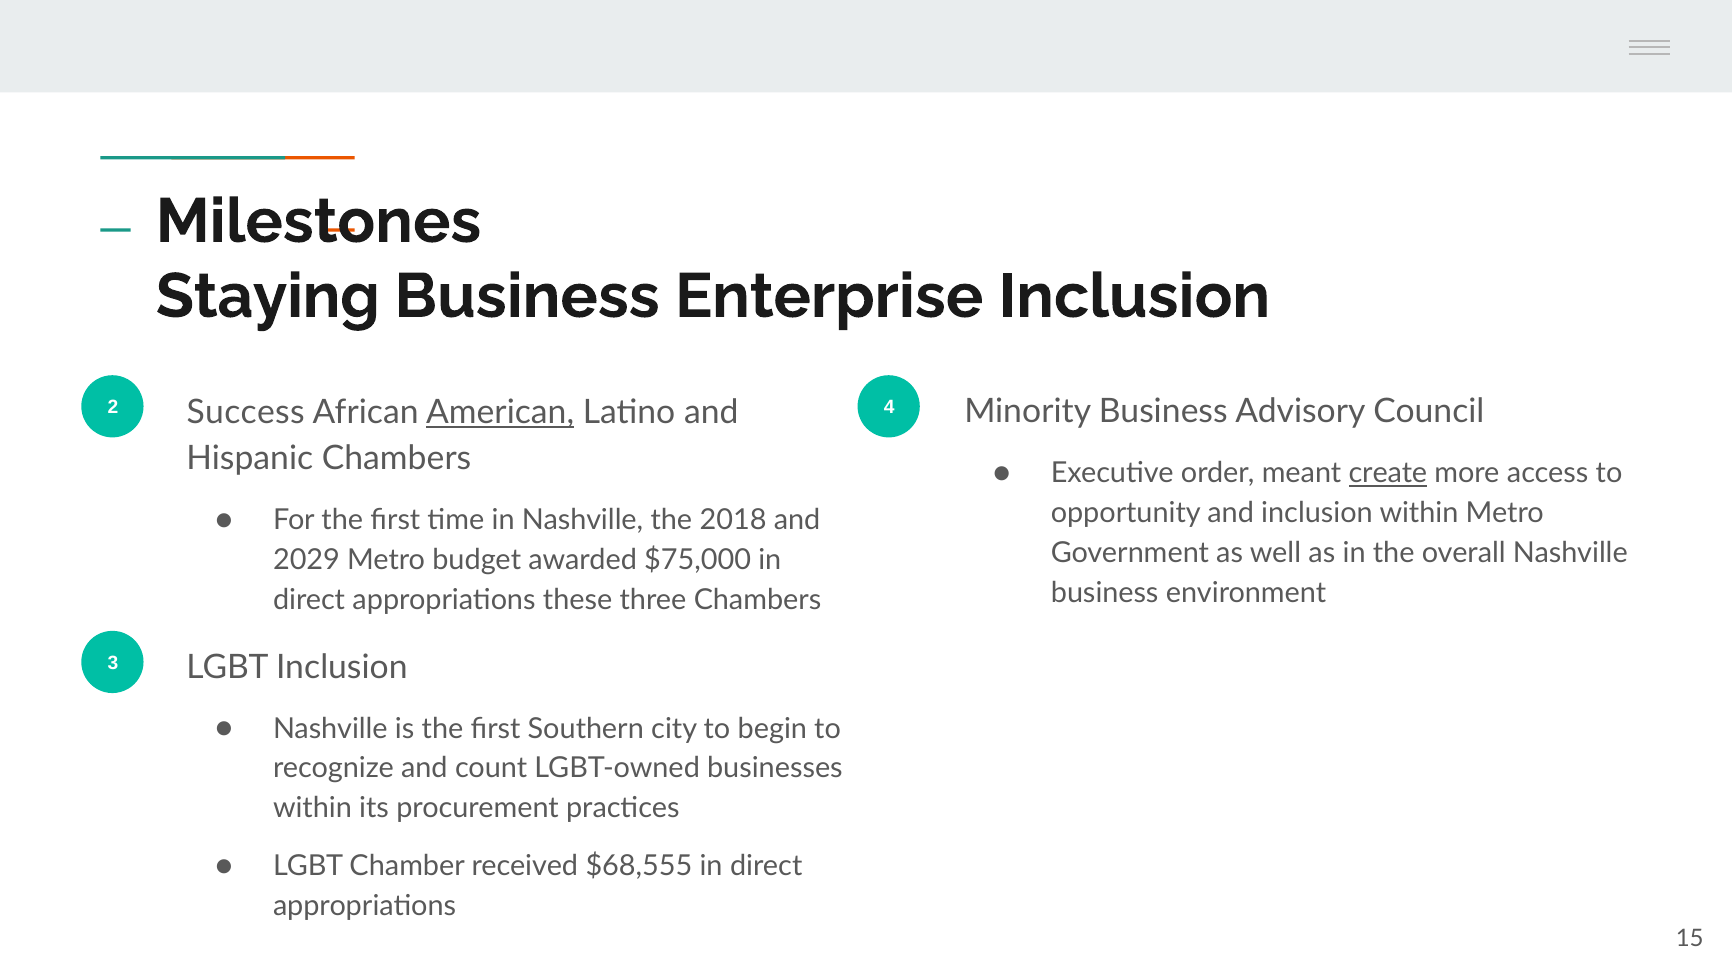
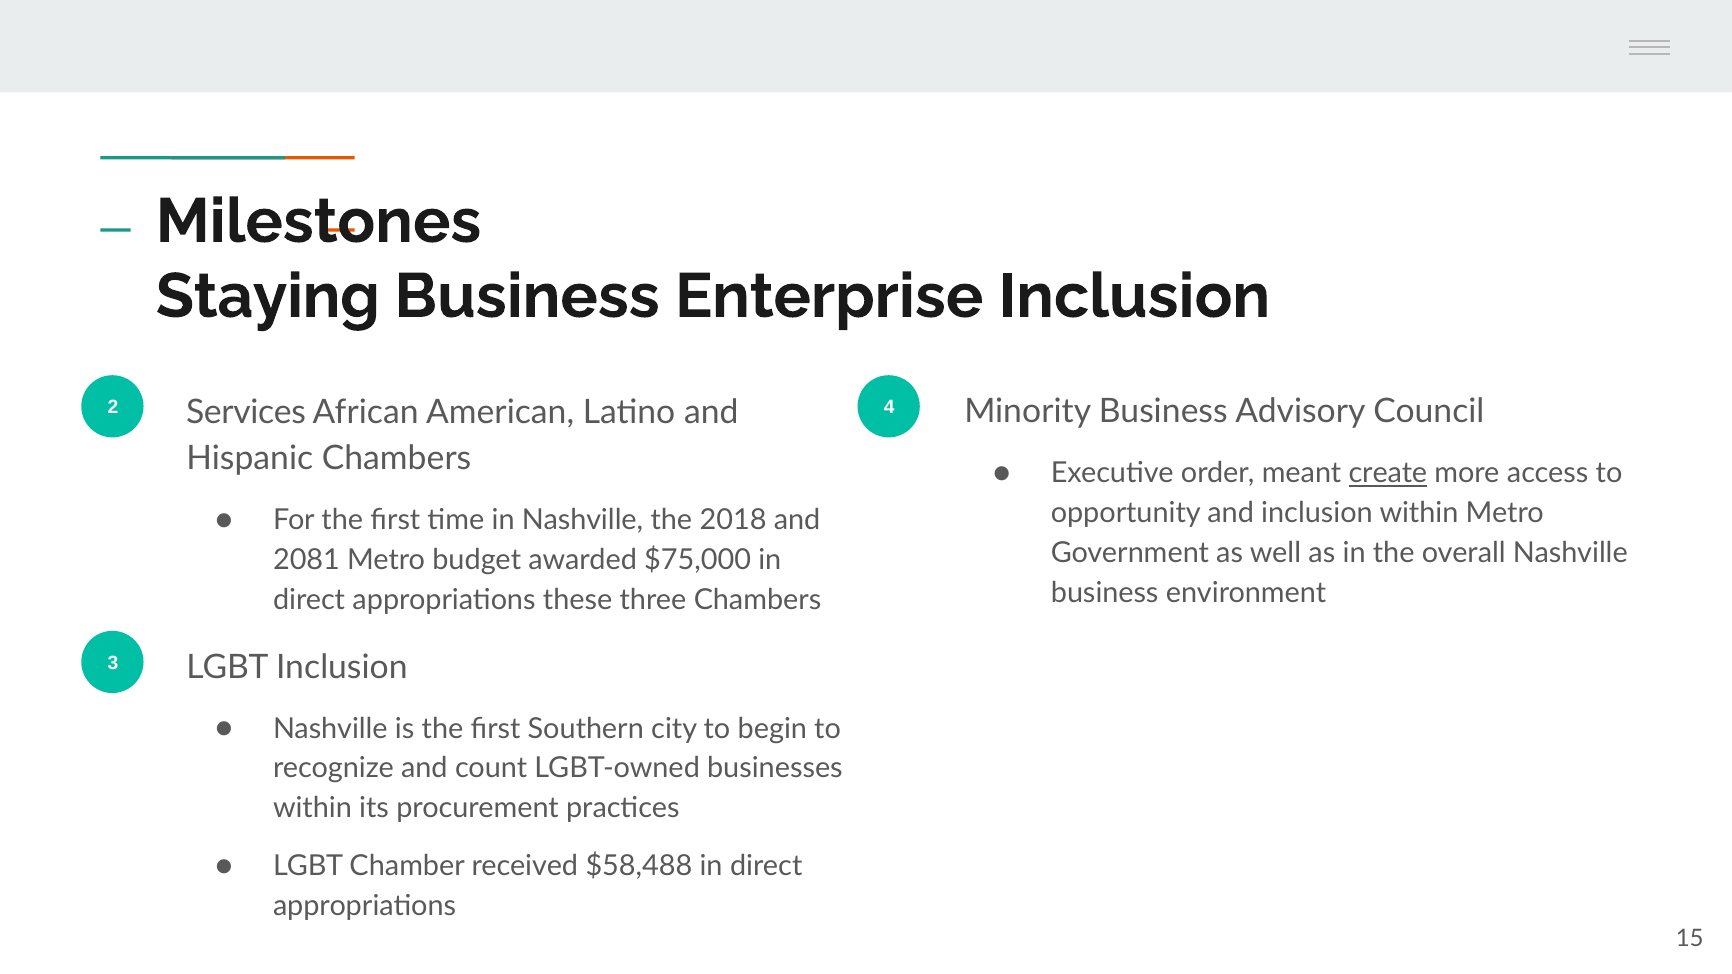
Success: Success -> Services
American underline: present -> none
2029: 2029 -> 2081
$68,555: $68,555 -> $58,488
